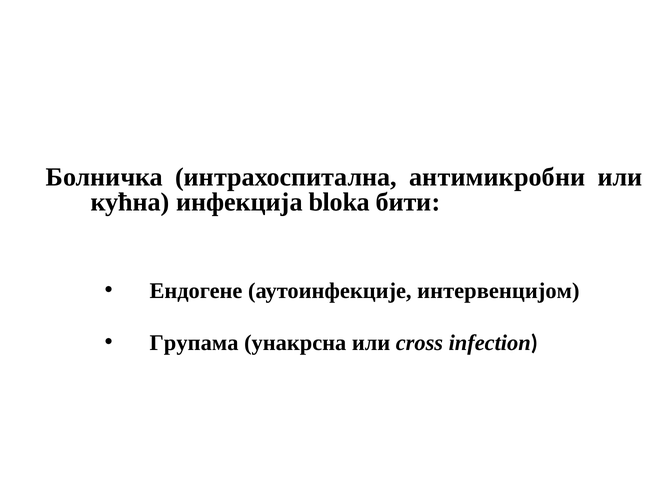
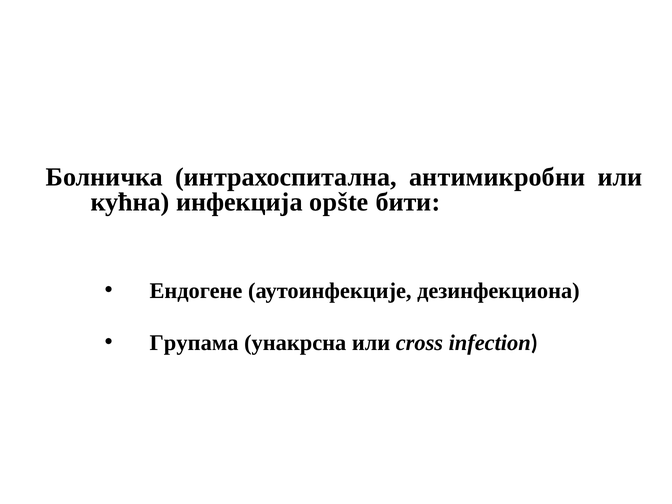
bloka: bloka -> opšte
интервенцијом: интервенцијом -> дезинфекциона
